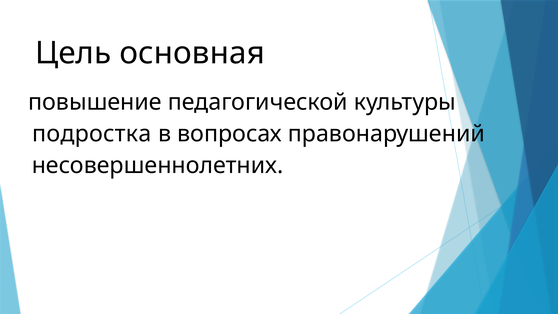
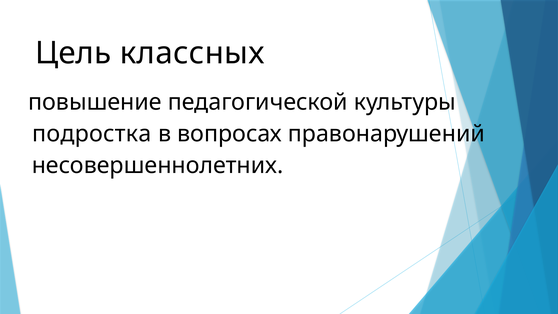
основная: основная -> классных
